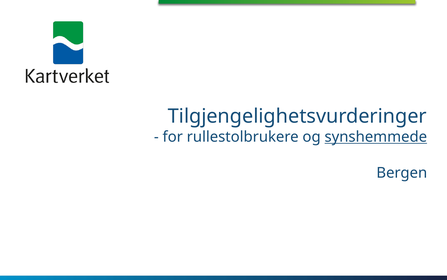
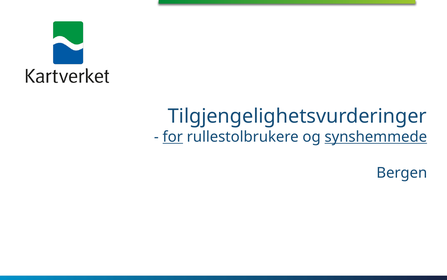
for underline: none -> present
